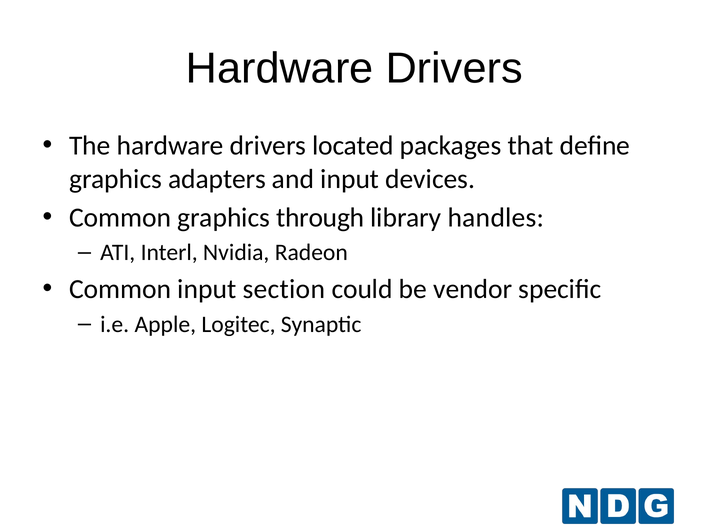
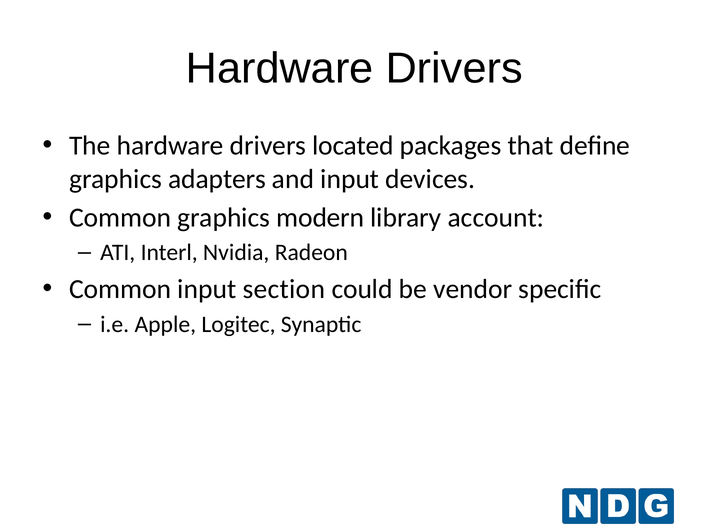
through: through -> modern
handles: handles -> account
